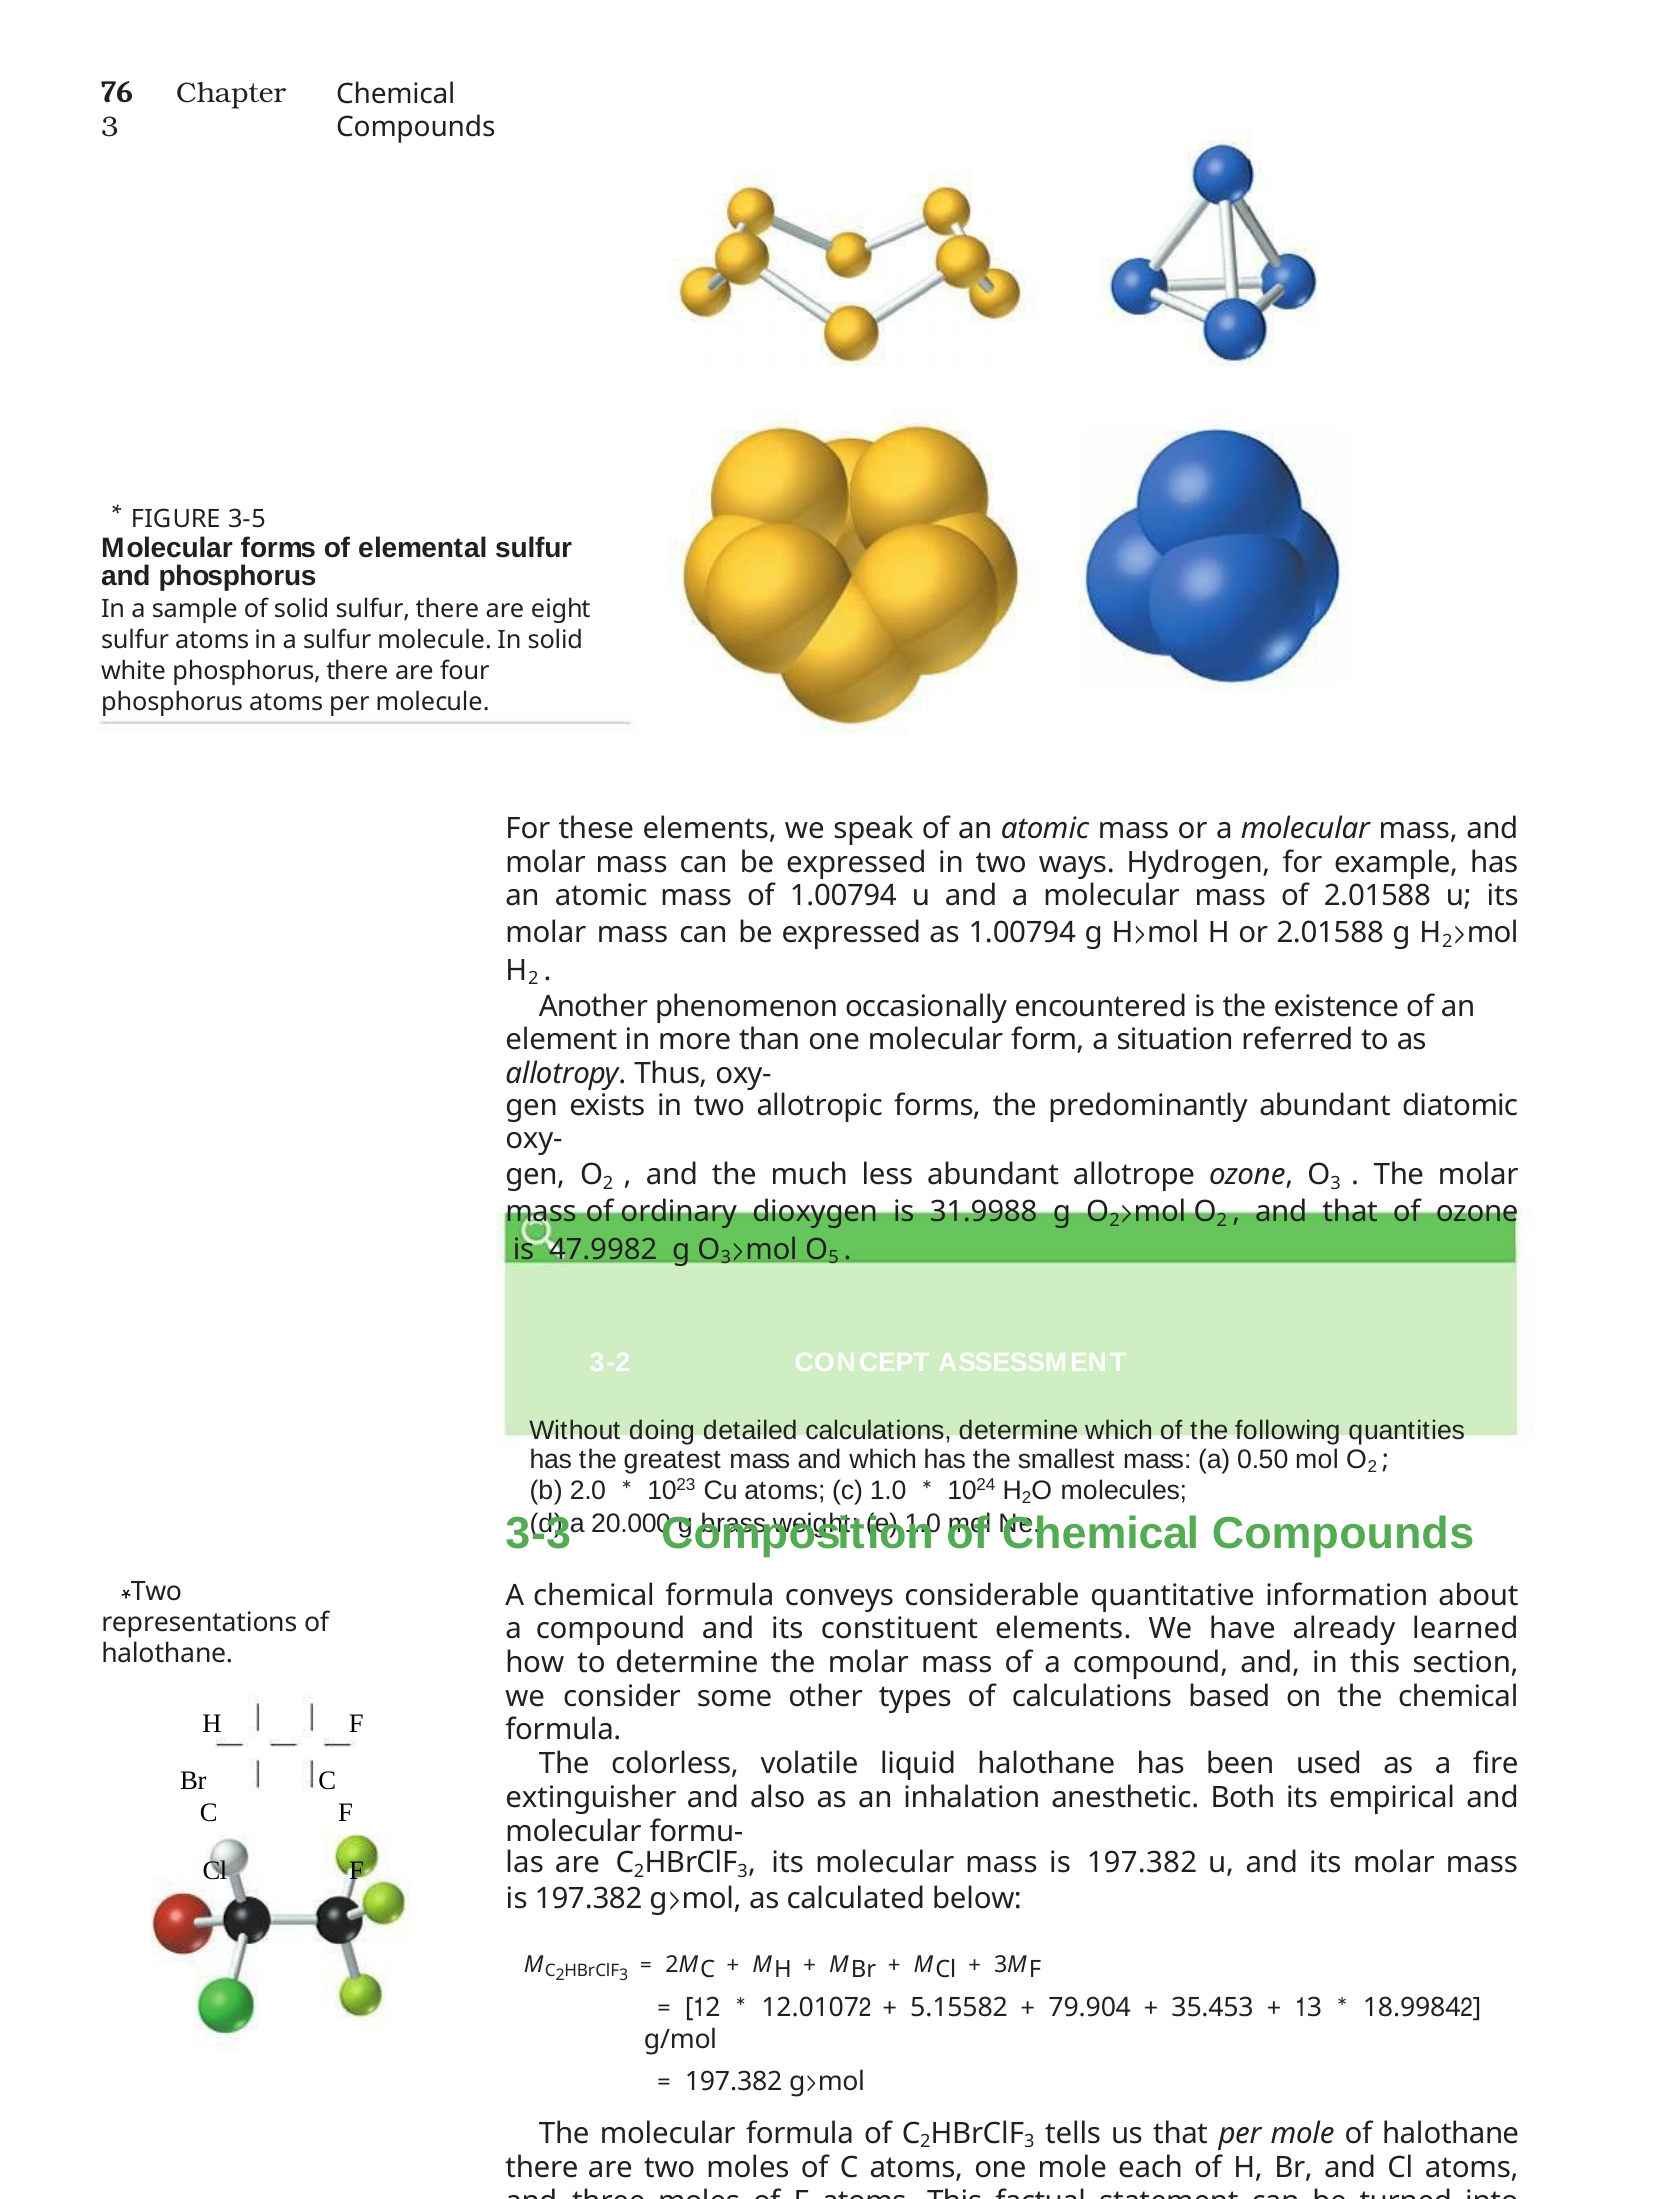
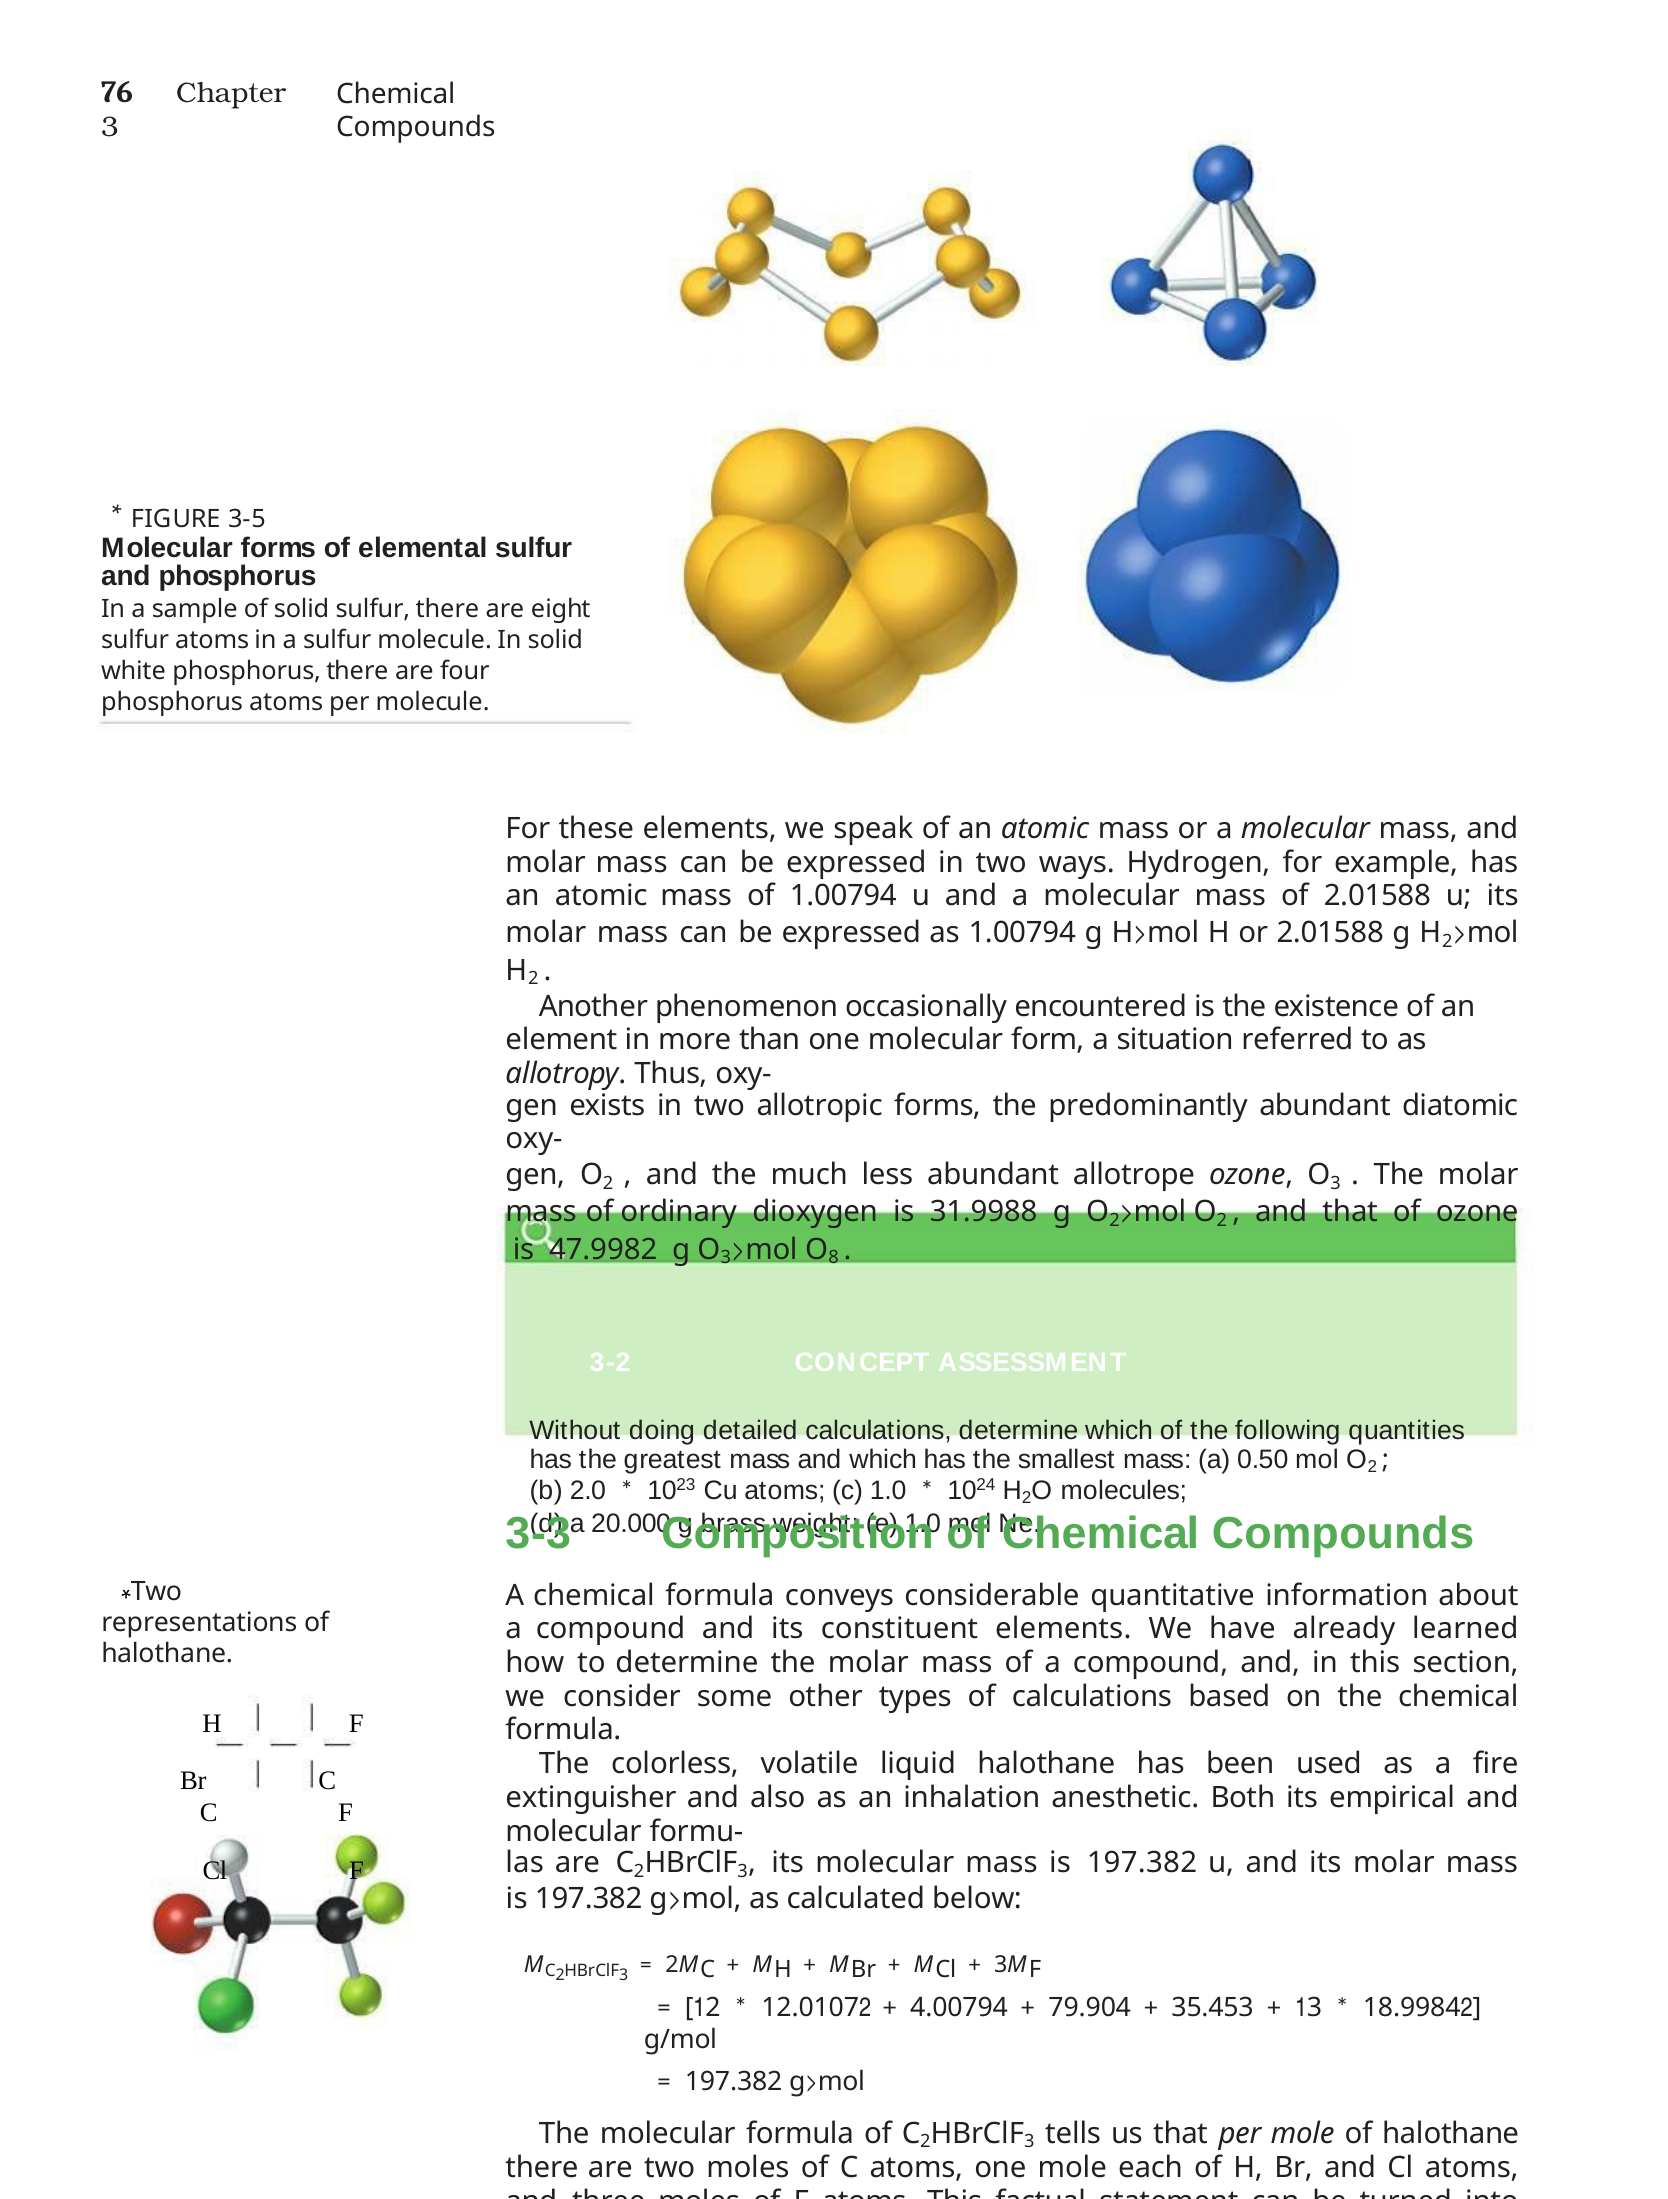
5: 5 -> 8
5.15582: 5.15582 -> 4.00794
